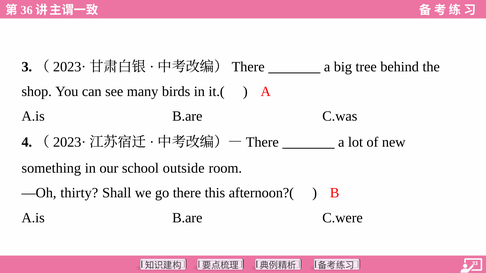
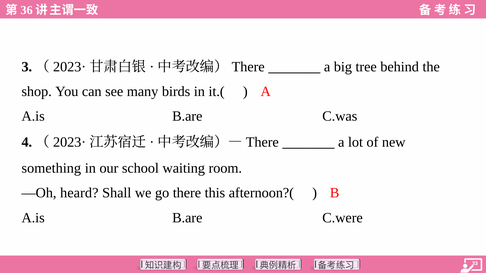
outside: outside -> waiting
thirty: thirty -> heard
